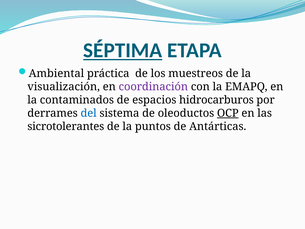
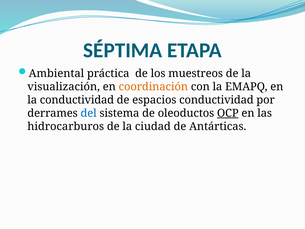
SÉPTIMA underline: present -> none
coordinación colour: purple -> orange
la contaminados: contaminados -> conductividad
espacios hidrocarburos: hidrocarburos -> conductividad
sicrotolerantes: sicrotolerantes -> hidrocarburos
puntos: puntos -> ciudad
